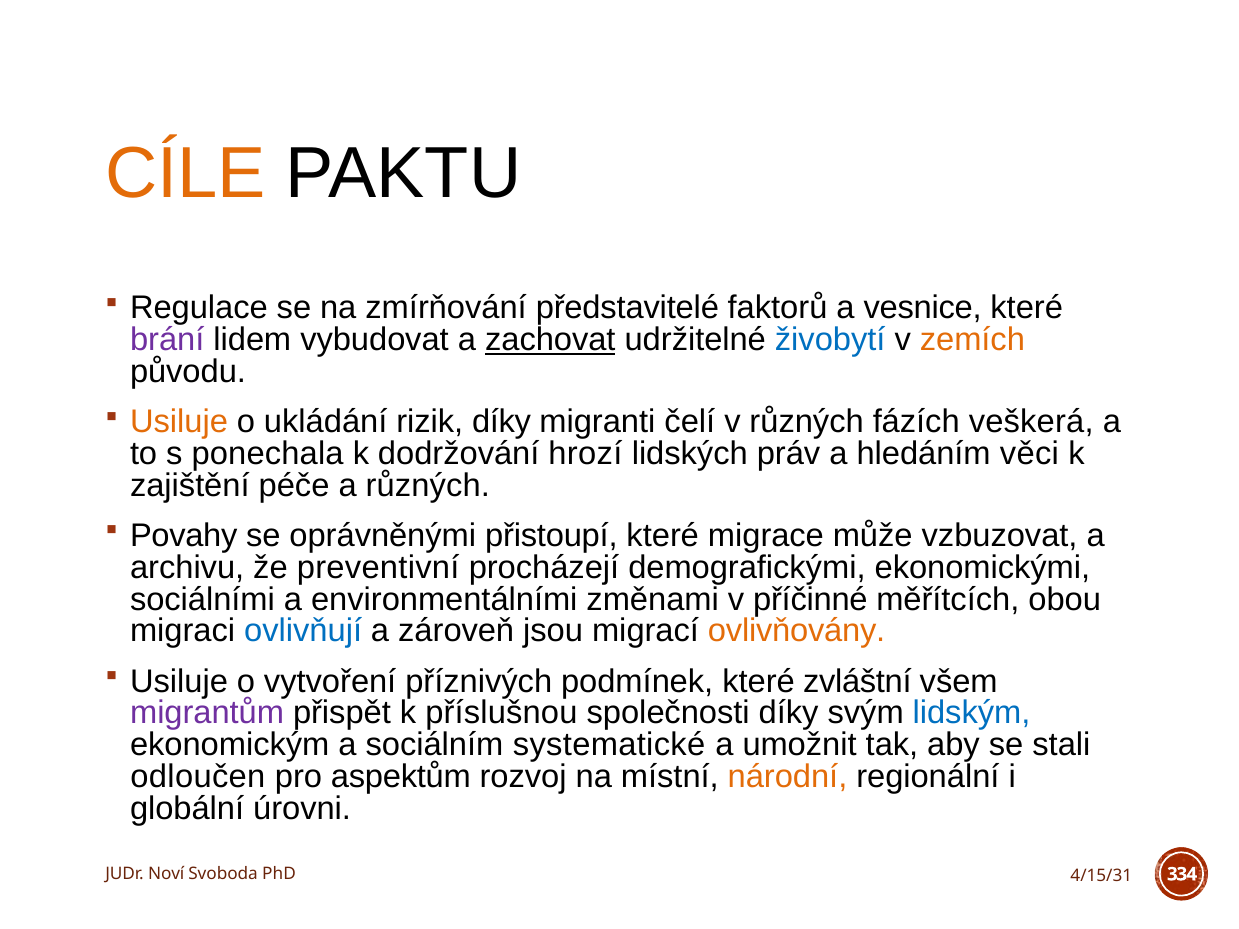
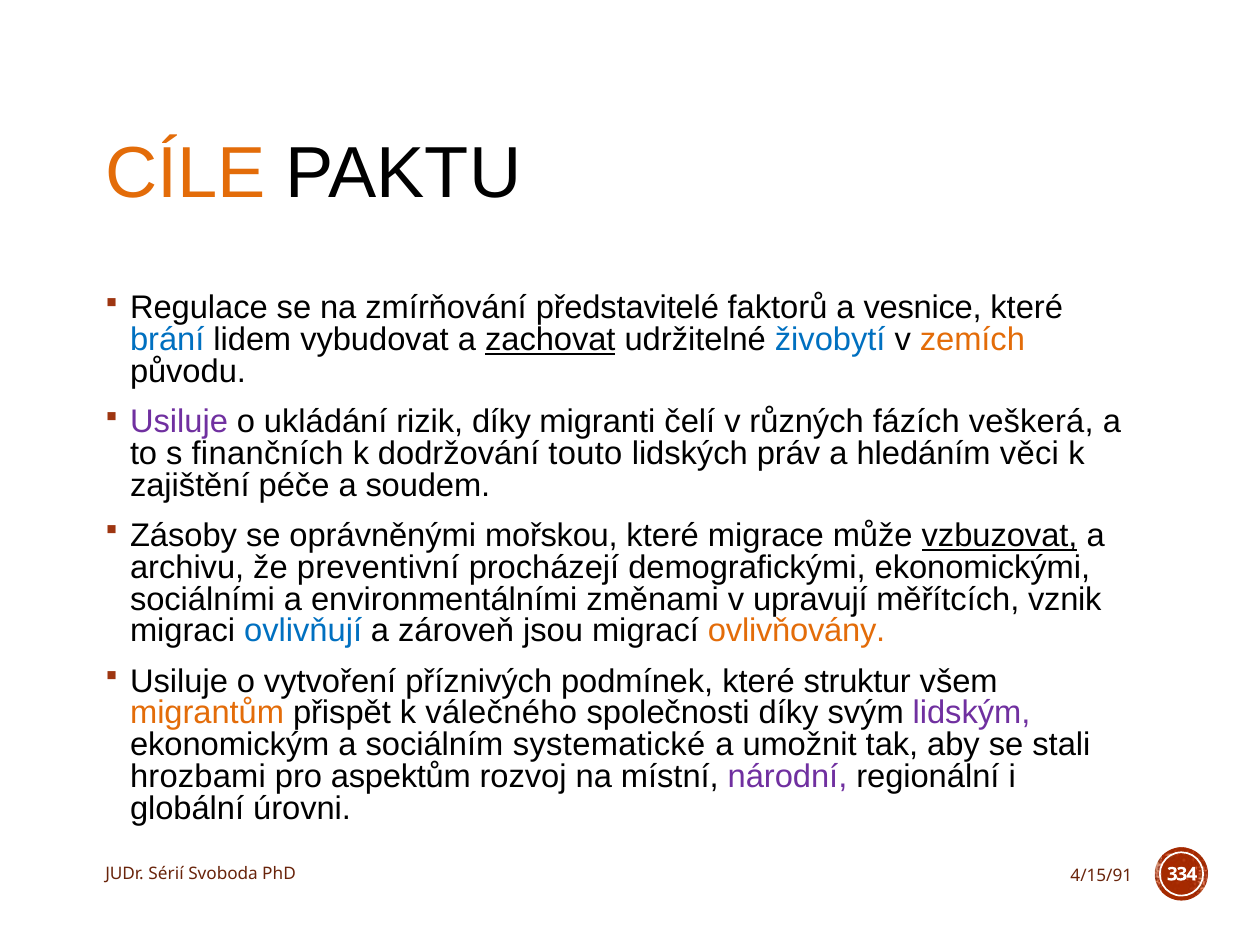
brání colour: purple -> blue
Usiluje at (179, 422) colour: orange -> purple
ponechala: ponechala -> finančních
hrozí: hrozí -> touto
a různých: různých -> soudem
Povahy: Povahy -> Zásoby
přistoupí: přistoupí -> mořskou
vzbuzovat underline: none -> present
příčinné: příčinné -> upravují
obou: obou -> vznik
zvláštní: zvláštní -> struktur
migrantům colour: purple -> orange
příslušnou: příslušnou -> válečného
lidským colour: blue -> purple
odloučen: odloučen -> hrozbami
národní colour: orange -> purple
Noví: Noví -> Sérií
4/15/31: 4/15/31 -> 4/15/91
